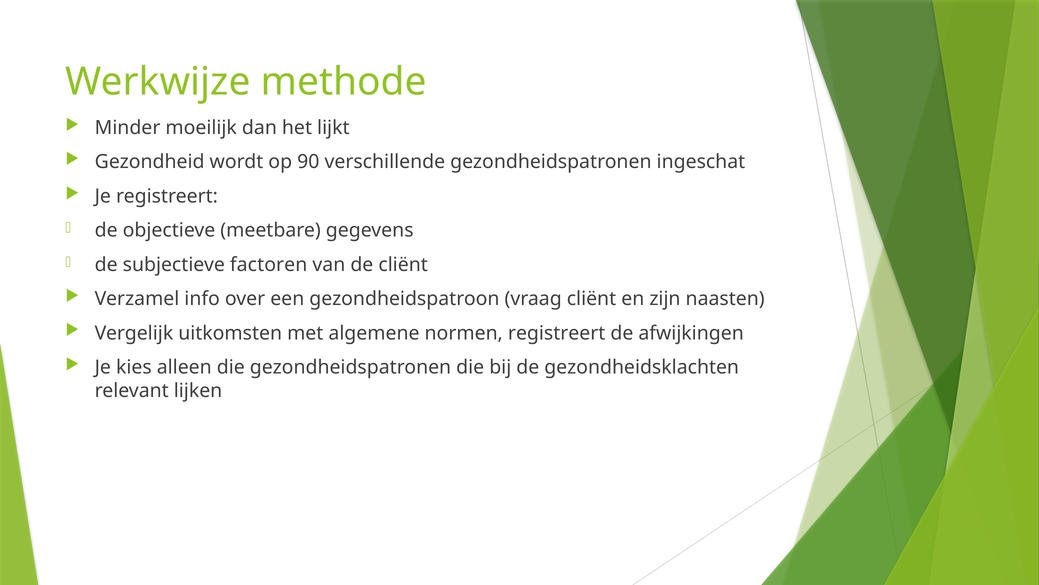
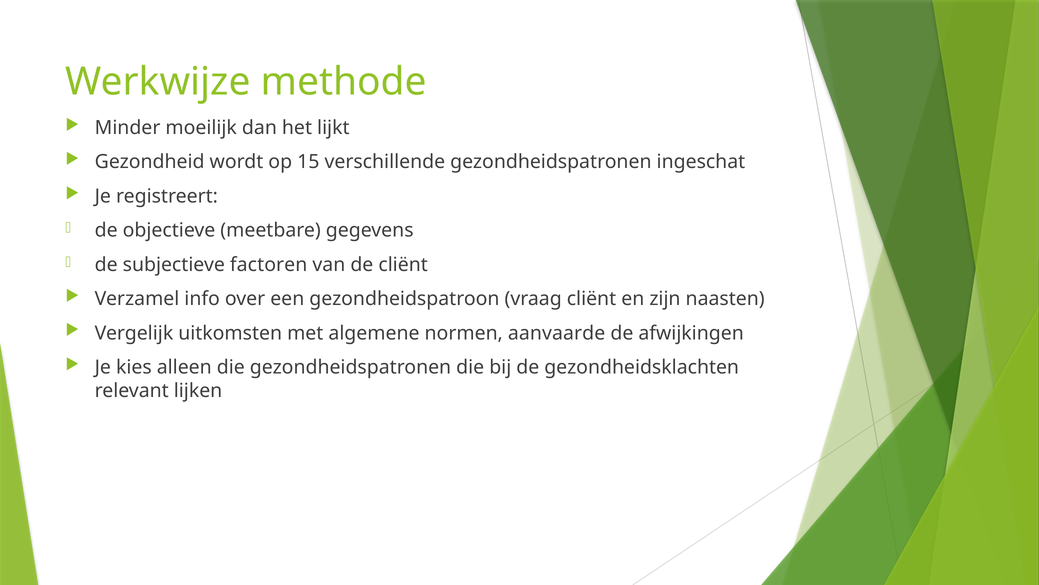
90: 90 -> 15
normen registreert: registreert -> aanvaarde
